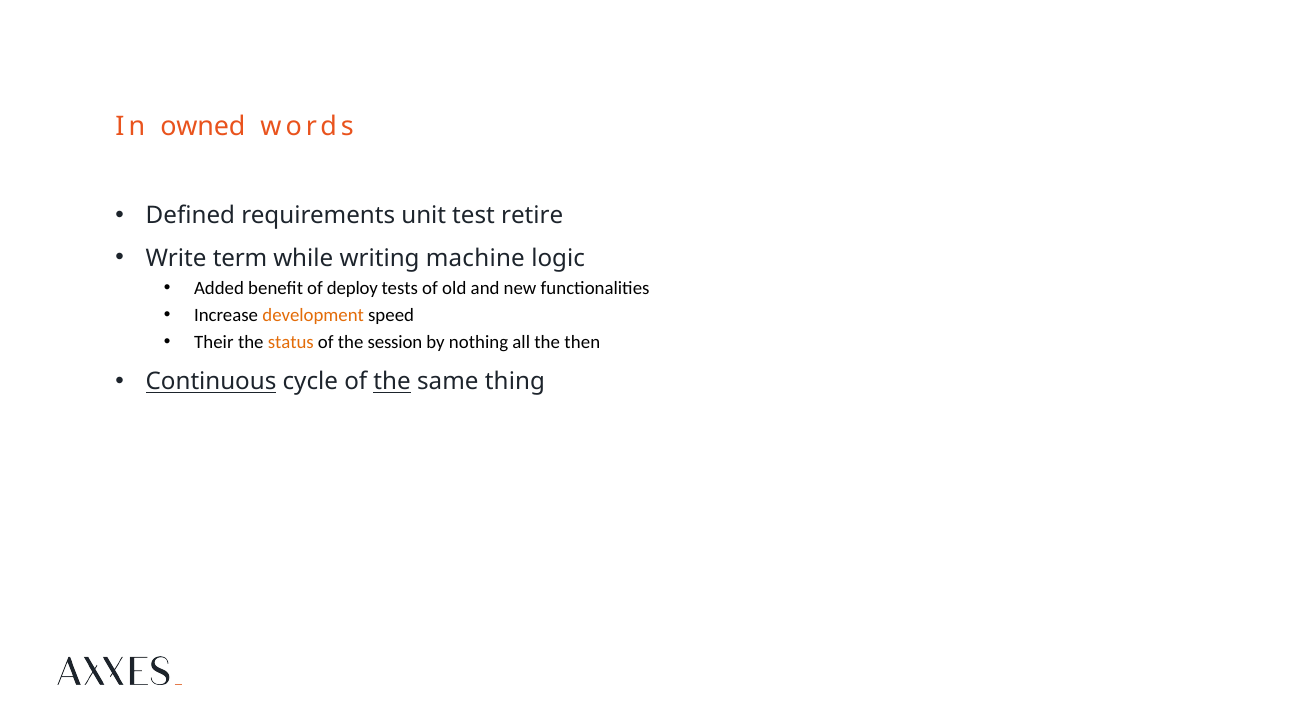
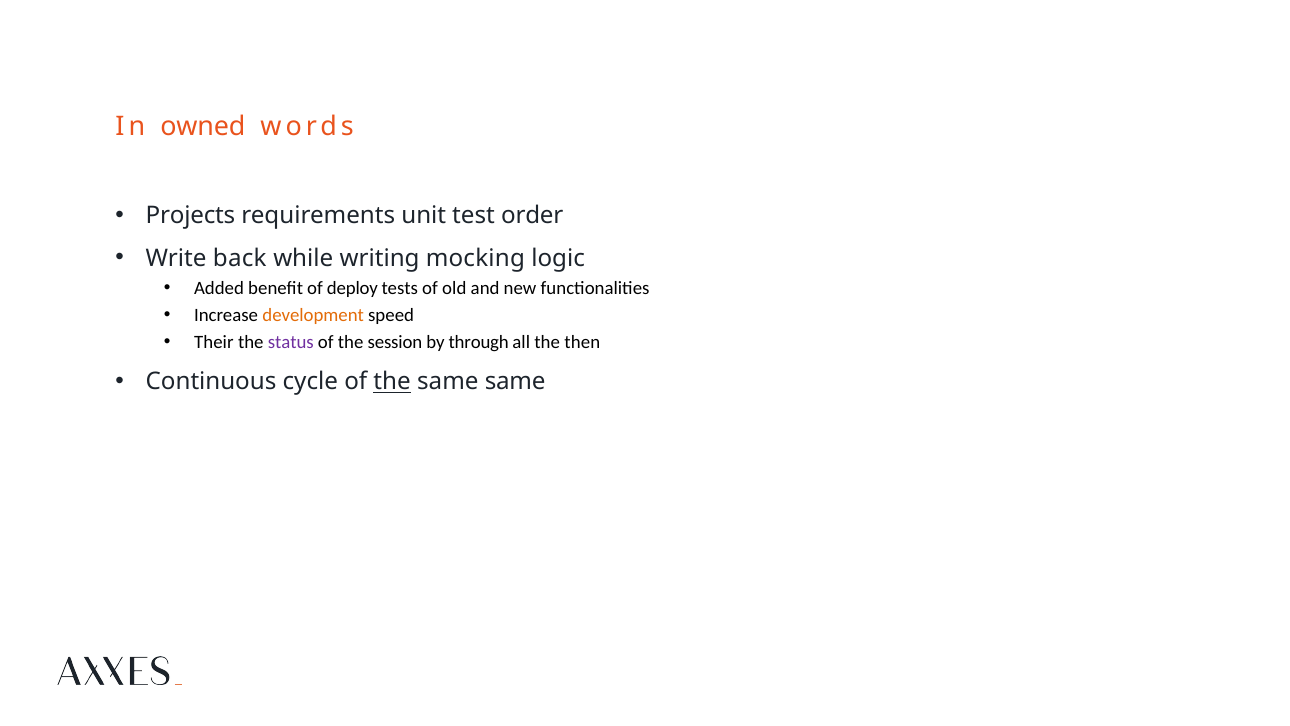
Defined: Defined -> Projects
retire: retire -> order
term: term -> back
machine: machine -> mocking
status colour: orange -> purple
nothing: nothing -> through
Continuous underline: present -> none
same thing: thing -> same
